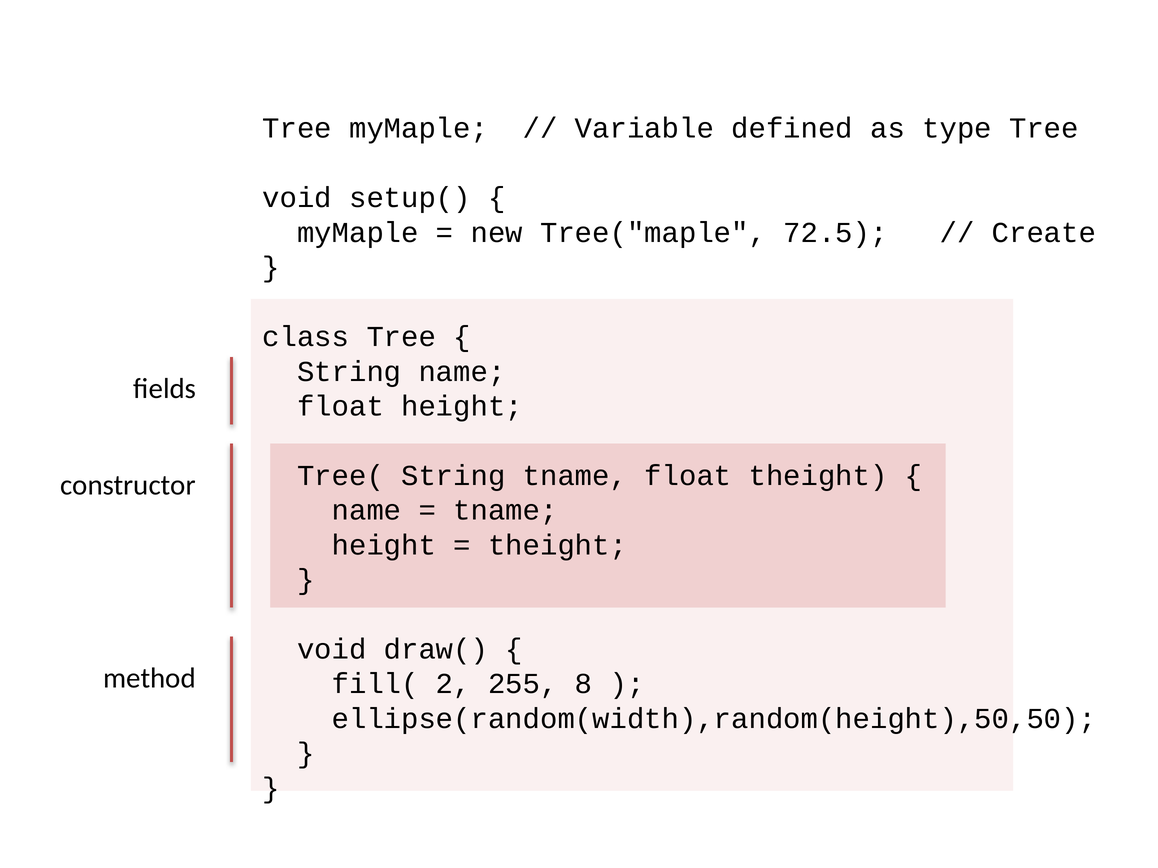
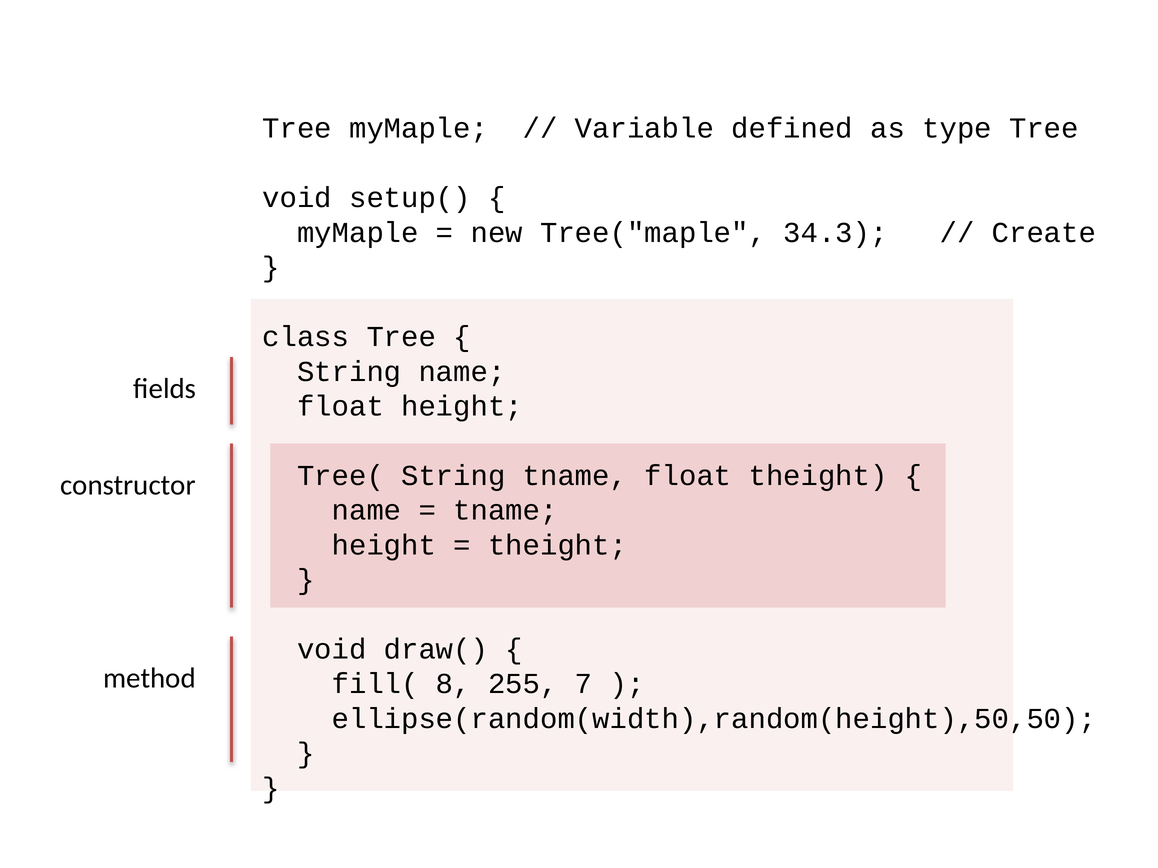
72.5: 72.5 -> 34.3
2: 2 -> 8
8: 8 -> 7
